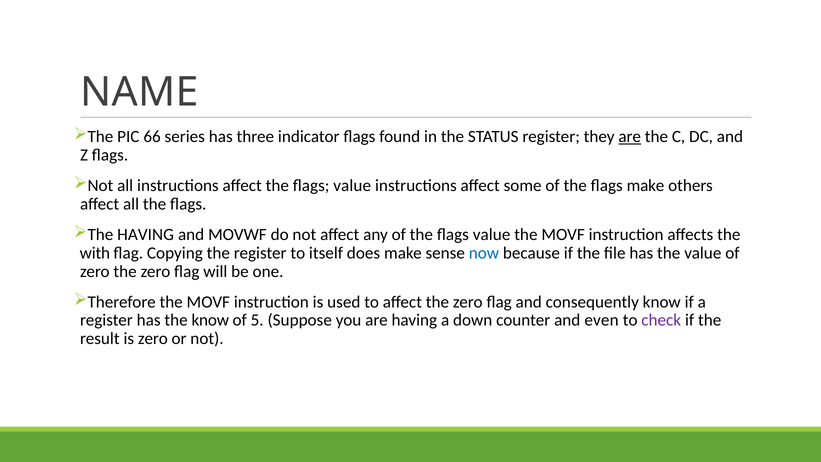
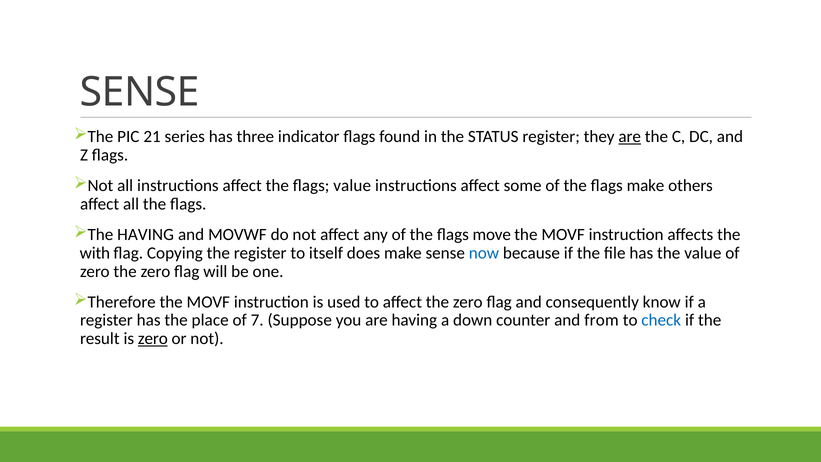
NAME at (139, 92): NAME -> SENSE
66: 66 -> 21
of the flags value: value -> move
the know: know -> place
5: 5 -> 7
even: even -> from
check colour: purple -> blue
zero at (153, 339) underline: none -> present
